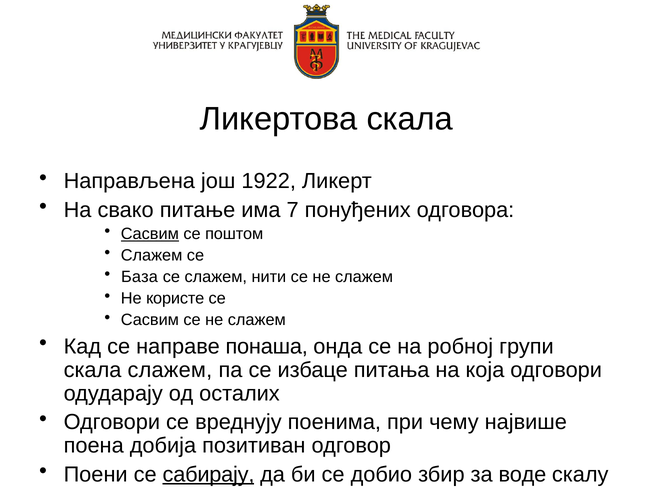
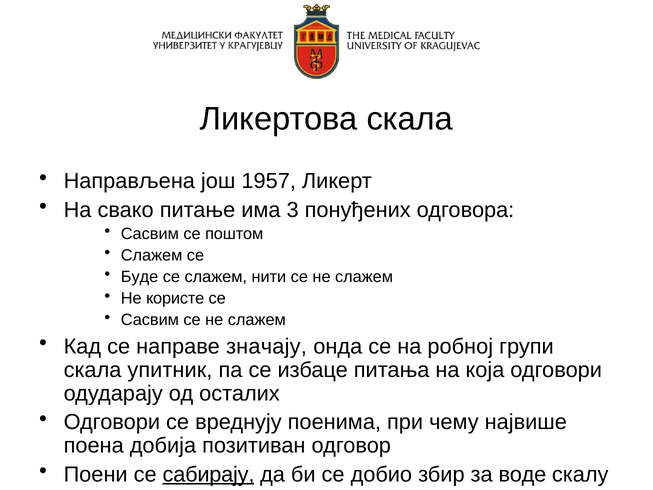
1922: 1922 -> 1957
7: 7 -> 3
Сасвим at (150, 234) underline: present -> none
База: База -> Буде
понаша: понаша -> значају
скала слажем: слажем -> упитник
